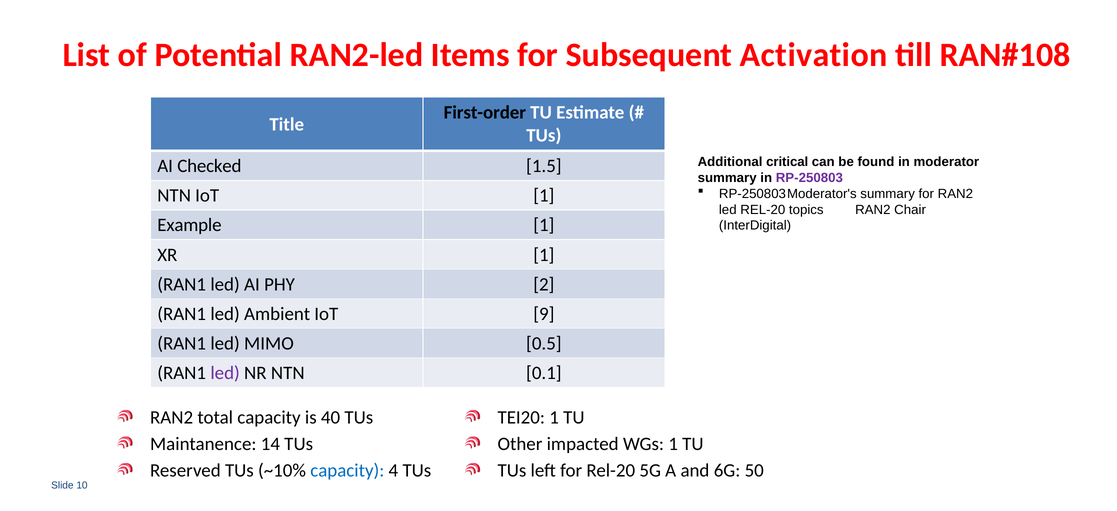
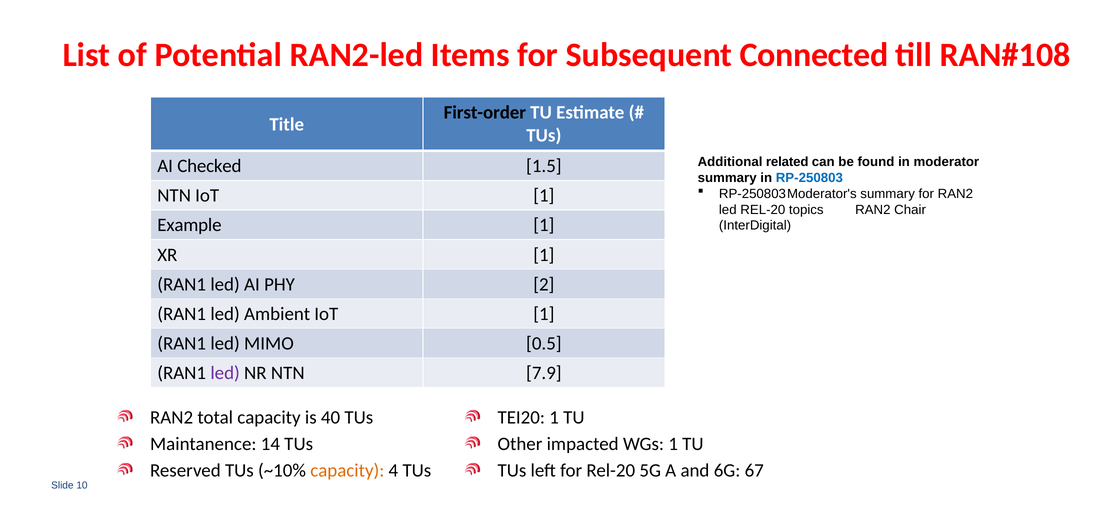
Activation: Activation -> Connected
critical: critical -> related
RP-250803 colour: purple -> blue
Ambient IoT 9: 9 -> 1
0.1: 0.1 -> 7.9
capacity at (347, 470) colour: blue -> orange
50: 50 -> 67
